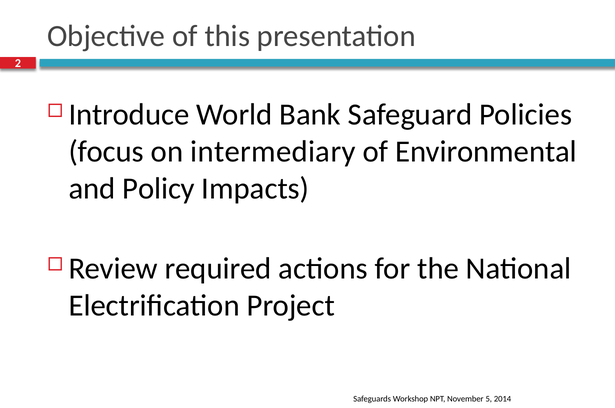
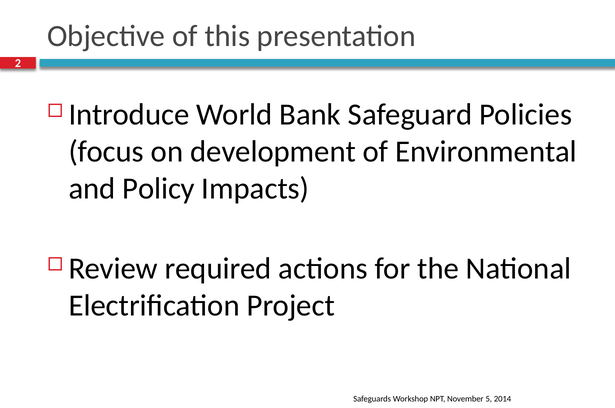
intermediary: intermediary -> development
